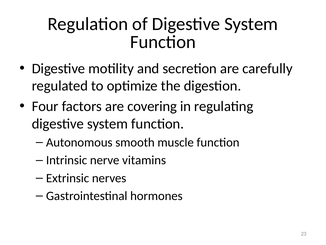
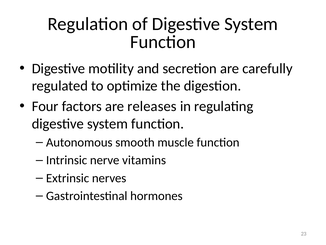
covering: covering -> releases
